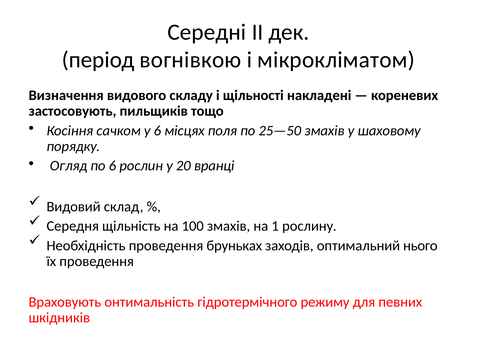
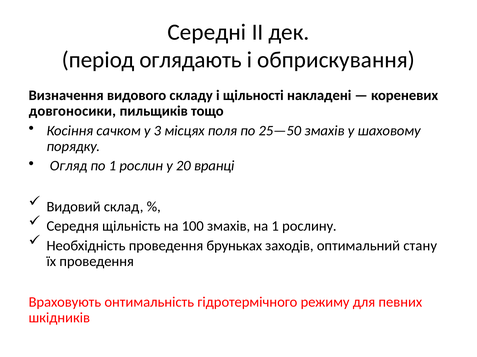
вогнівкою: вогнівкою -> оглядають
мікрокліматом: мікрокліматом -> обприскування
застосовують: застосовують -> довгоносики
у 6: 6 -> 3
по 6: 6 -> 1
нього: нього -> стану
